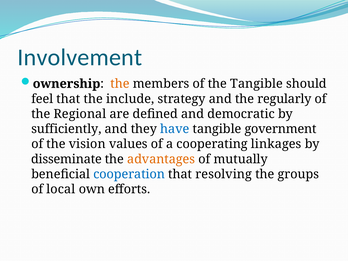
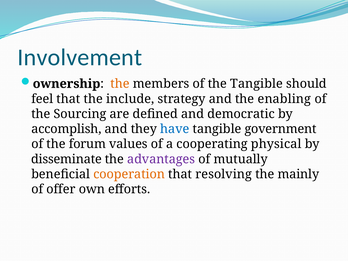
regularly: regularly -> enabling
Regional: Regional -> Sourcing
sufficiently: sufficiently -> accomplish
vision: vision -> forum
linkages: linkages -> physical
advantages colour: orange -> purple
cooperation colour: blue -> orange
groups: groups -> mainly
local: local -> offer
